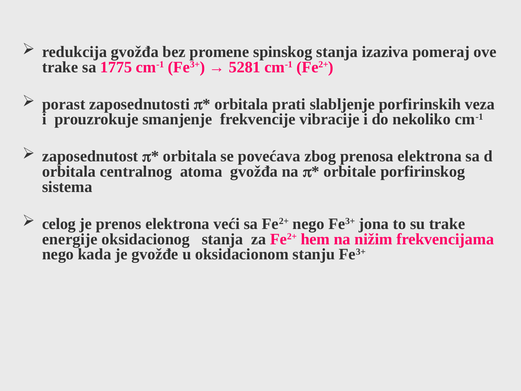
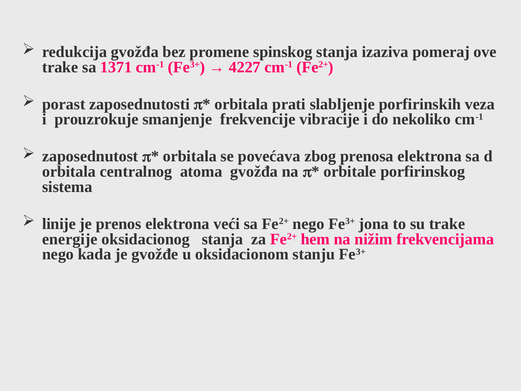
1775: 1775 -> 1371
5281: 5281 -> 4227
celog: celog -> linije
